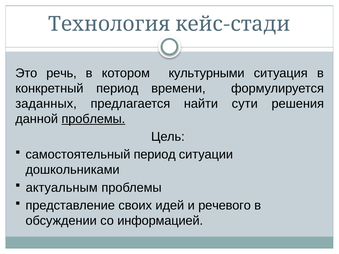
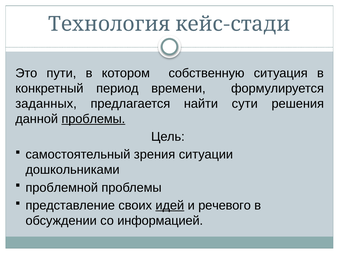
речь: речь -> пути
культурными: культурными -> собственную
самостоятельный период: период -> зрения
актуальным: актуальным -> проблемной
идей underline: none -> present
